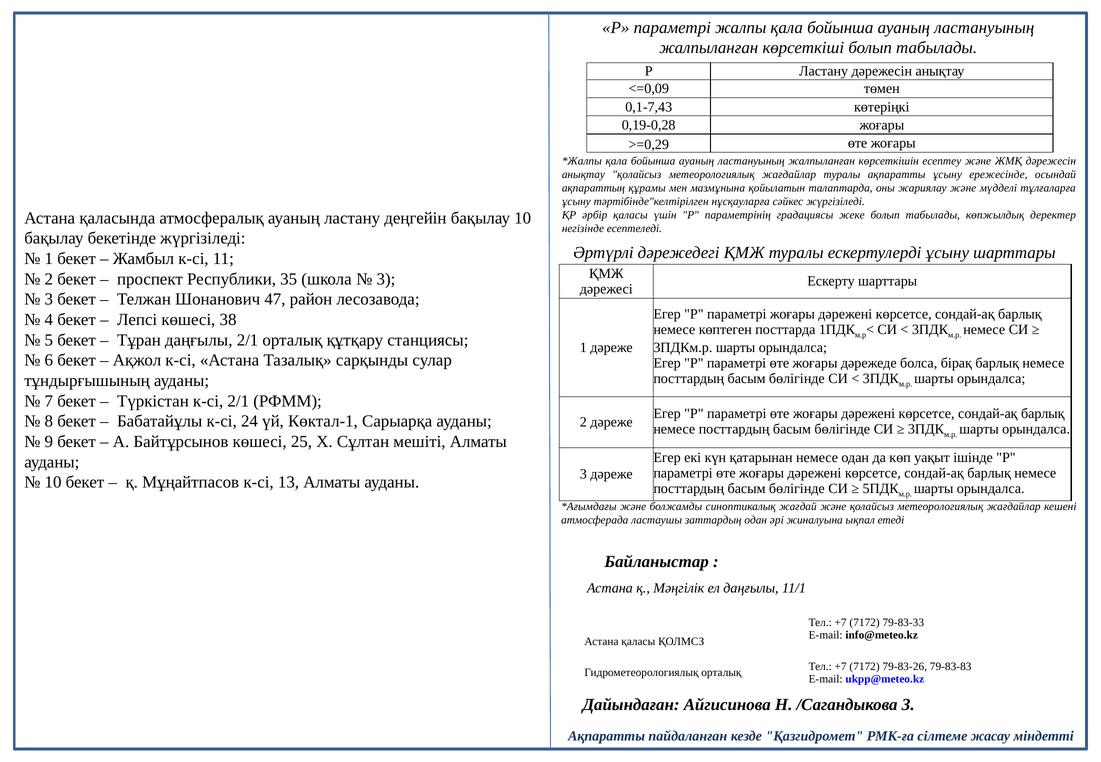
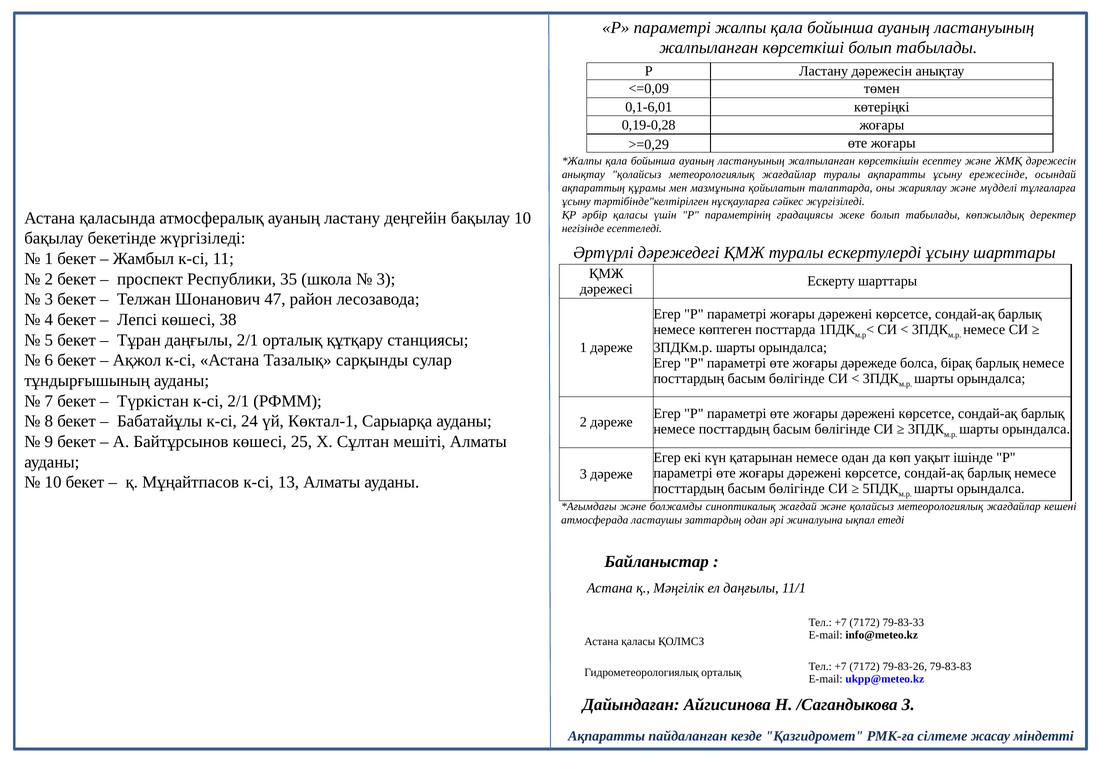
0,1-7,43: 0,1-7,43 -> 0,1-6,01
